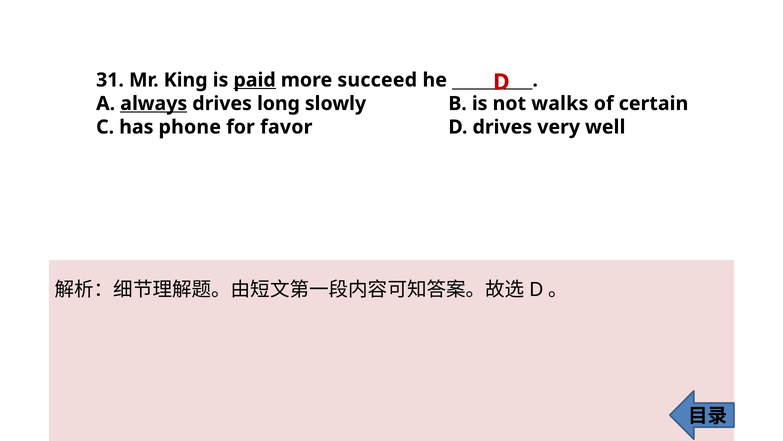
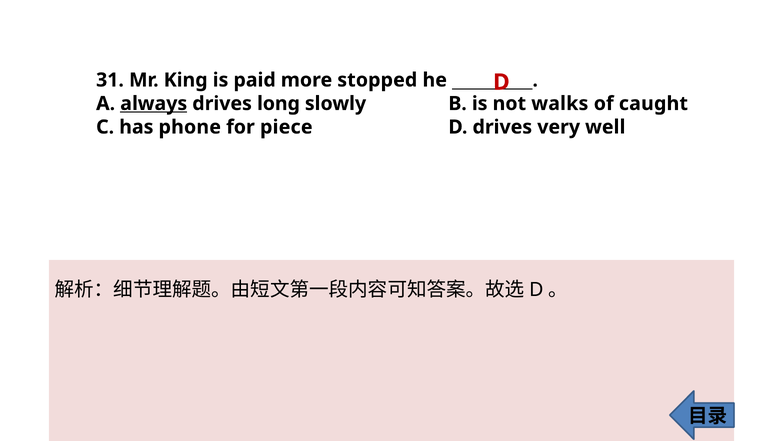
paid underline: present -> none
succeed: succeed -> stopped
certain: certain -> caught
favor: favor -> piece
